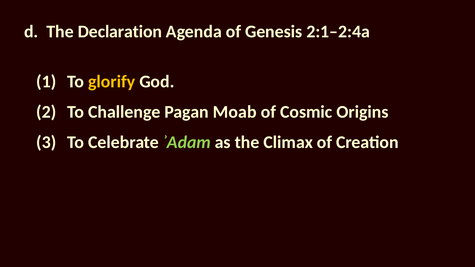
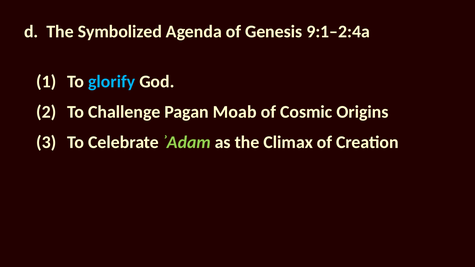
Declaration: Declaration -> Symbolized
2:1–2:4a: 2:1–2:4a -> 9:1–2:4a
glorify colour: yellow -> light blue
